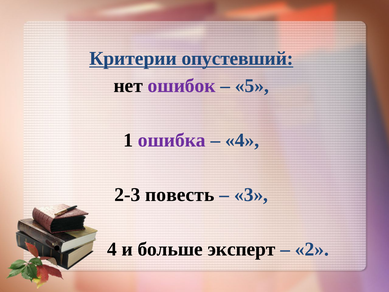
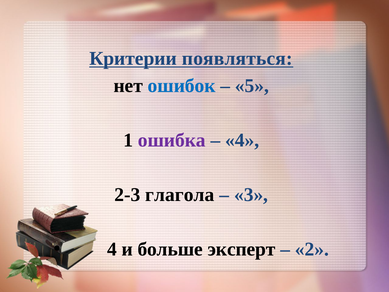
опустевший: опустевший -> появляться
ошибок colour: purple -> blue
повесть: повесть -> глагола
